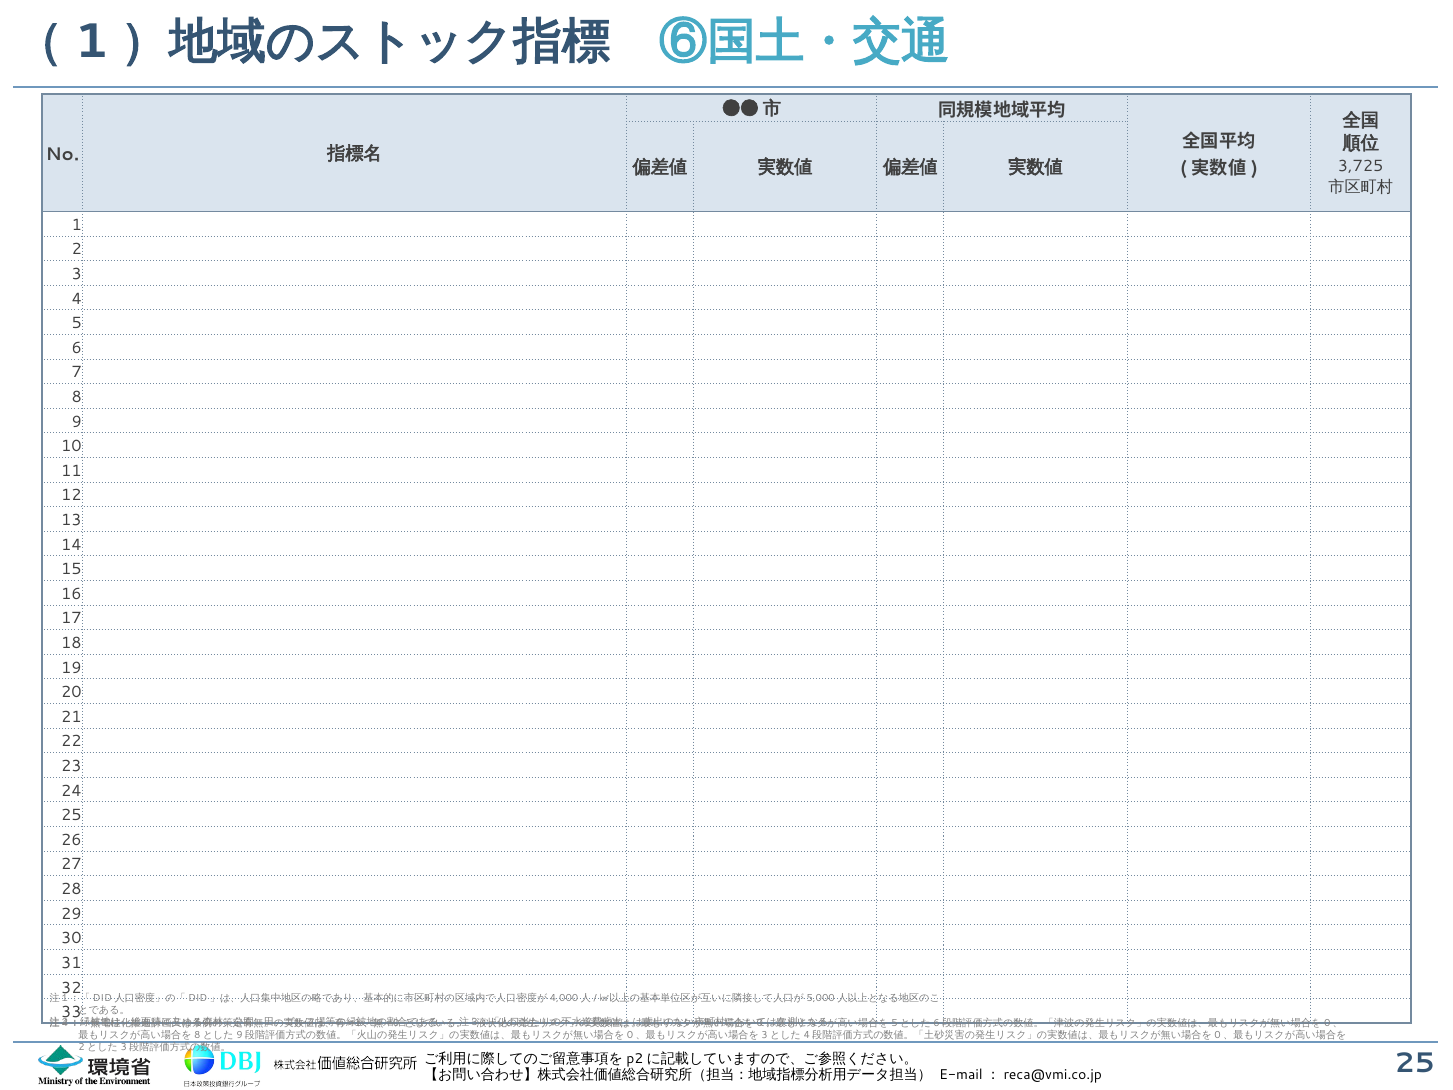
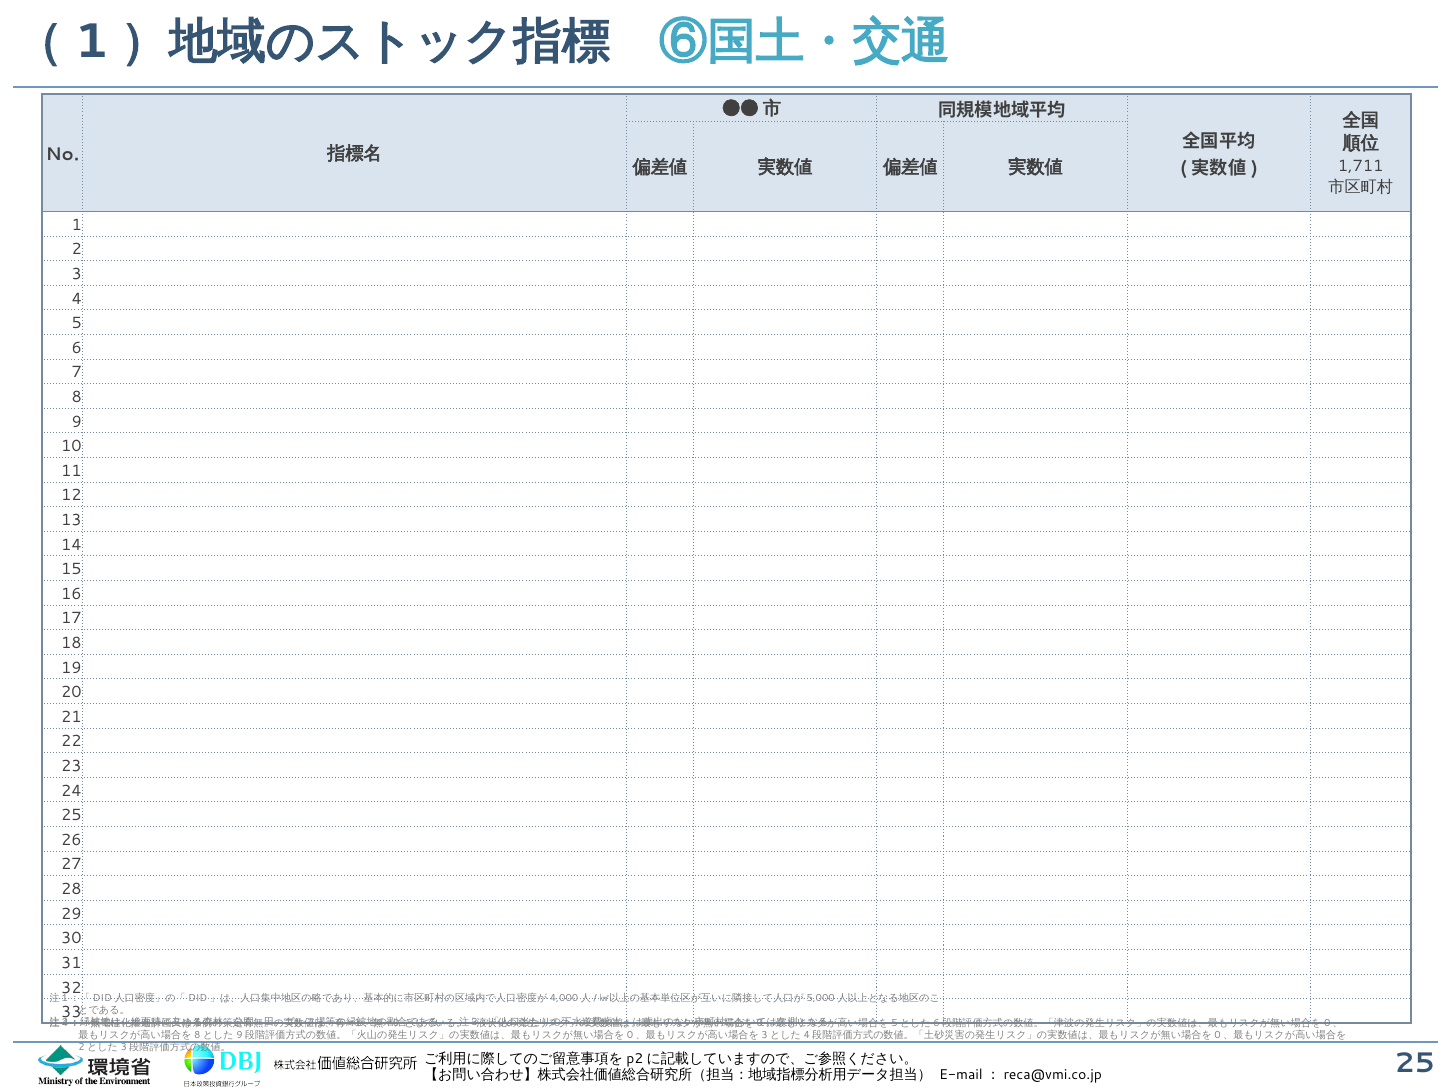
3,725: 3,725 -> 1,711
